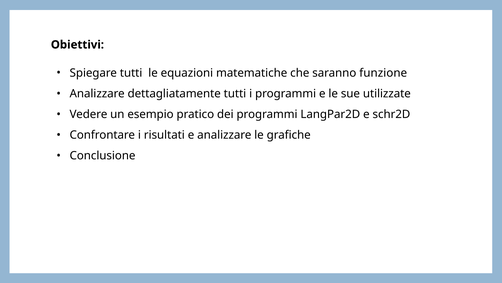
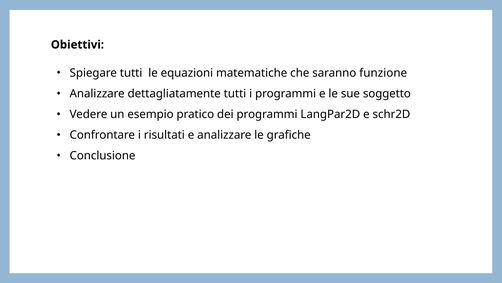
utilizzate: utilizzate -> soggetto
